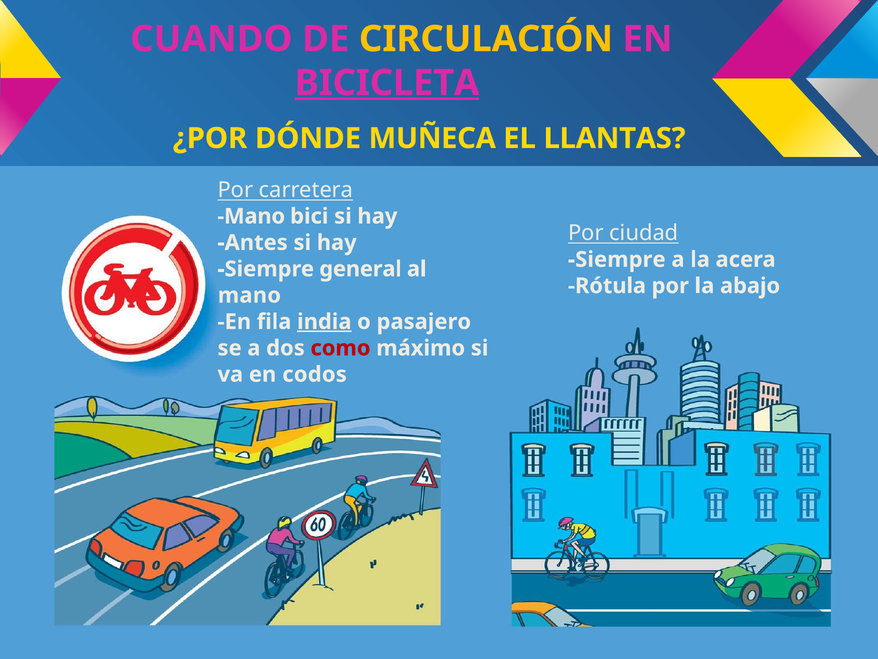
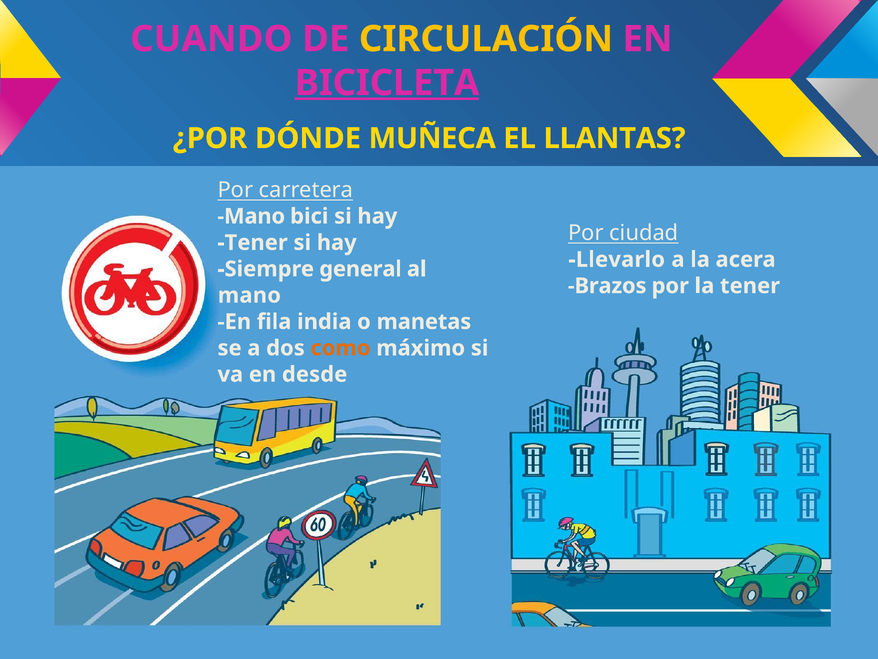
Antes at (253, 243): Antes -> Tener
Siempre at (617, 259): Siempre -> Llevarlo
Rótula: Rótula -> Brazos
la abajo: abajo -> tener
india underline: present -> none
pasajero: pasajero -> manetas
como colour: red -> orange
codos: codos -> desde
